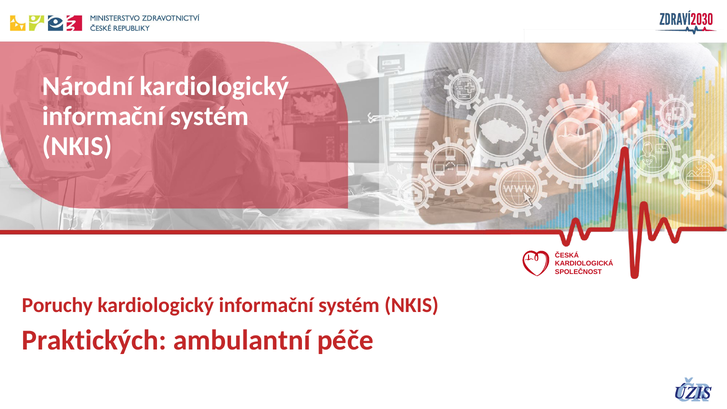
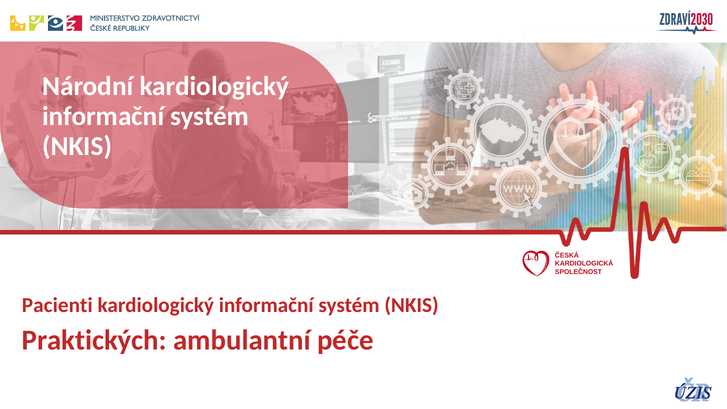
Poruchy: Poruchy -> Pacienti
